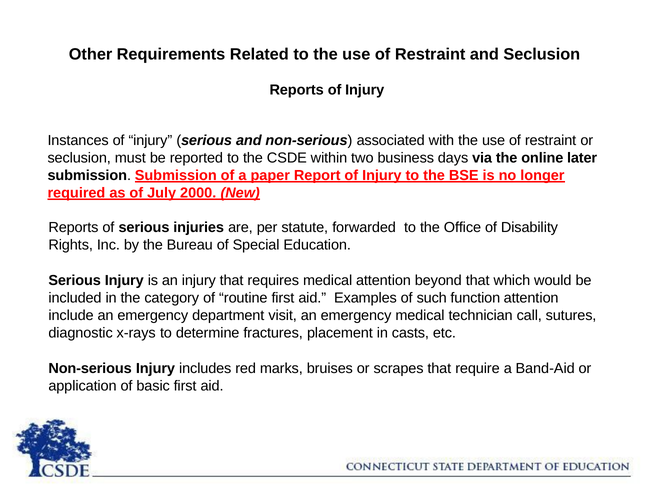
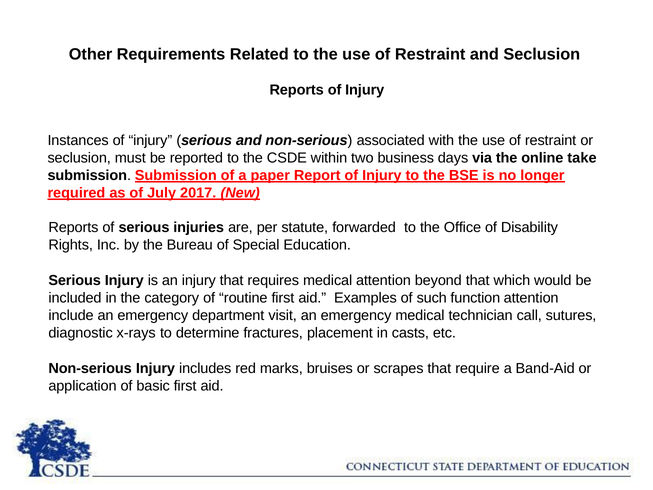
later: later -> take
2000: 2000 -> 2017
